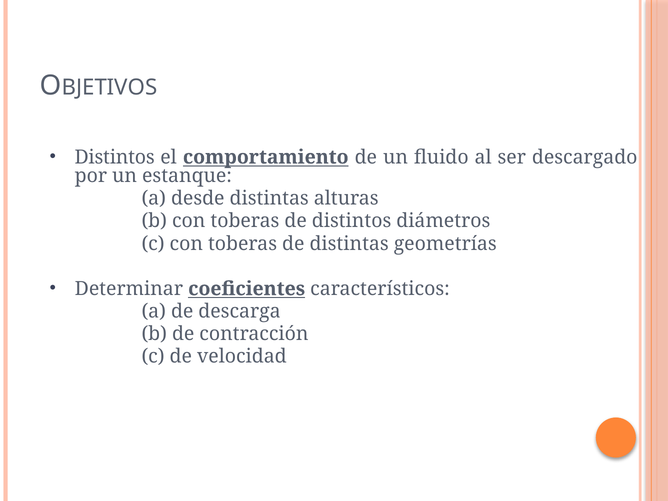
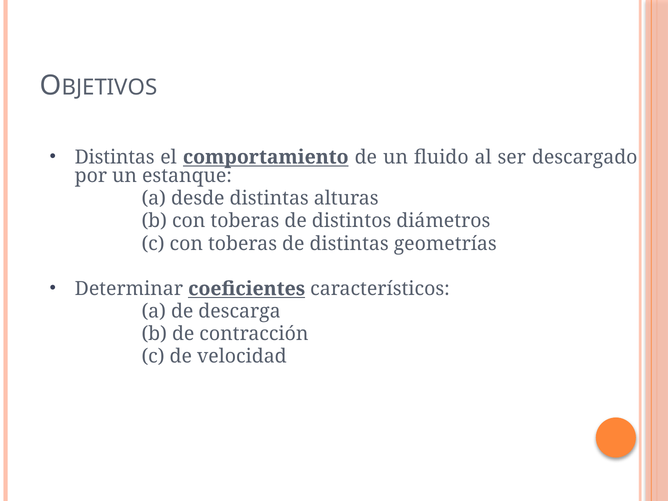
Distintos at (115, 157): Distintos -> Distintas
